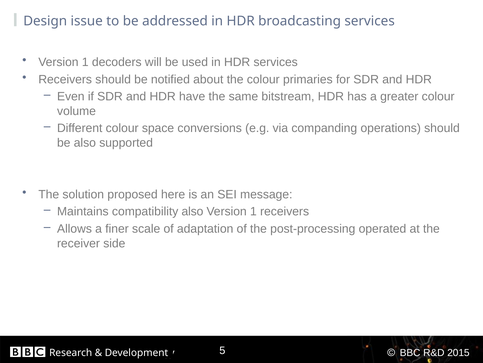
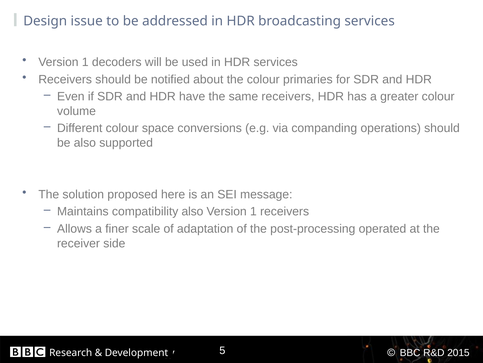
same bitstream: bitstream -> receivers
